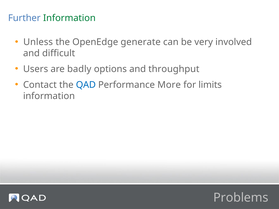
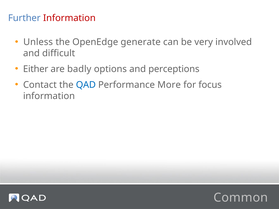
Information at (69, 18) colour: green -> red
Users: Users -> Either
throughput: throughput -> perceptions
limits: limits -> focus
Problems: Problems -> Common
